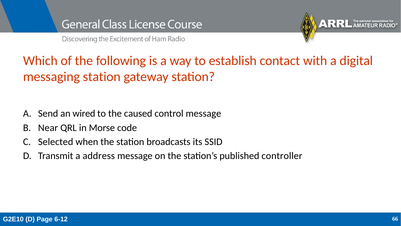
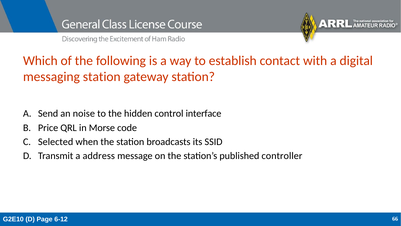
wired: wired -> noise
caused: caused -> hidden
control message: message -> interface
Near: Near -> Price
